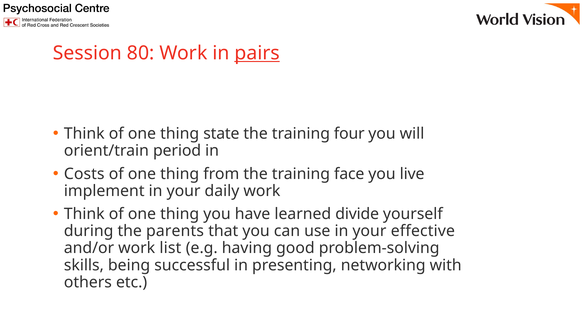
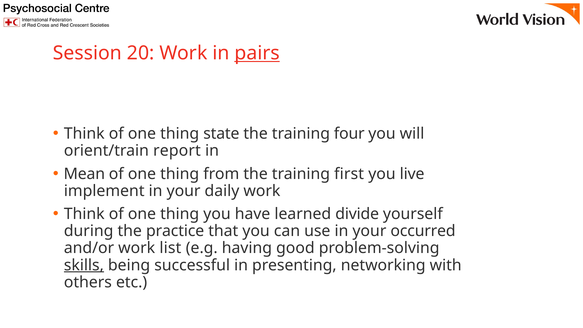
80: 80 -> 20
period: period -> report
Costs: Costs -> Mean
face: face -> first
parents: parents -> practice
effective: effective -> occurred
skills underline: none -> present
